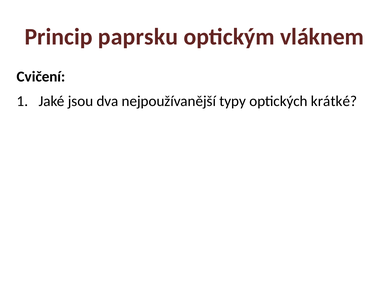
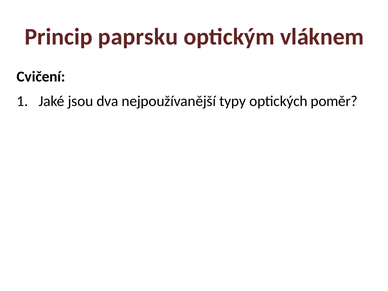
krátké: krátké -> poměr
